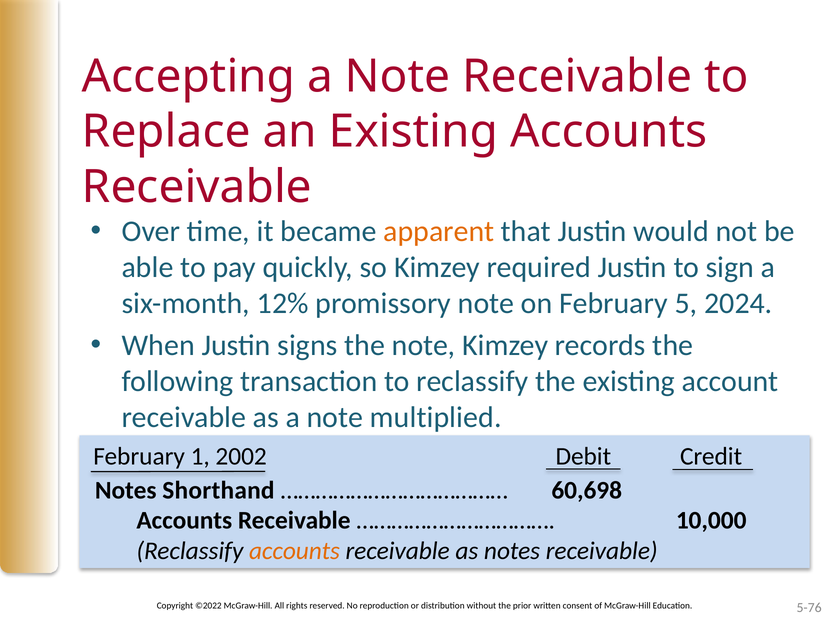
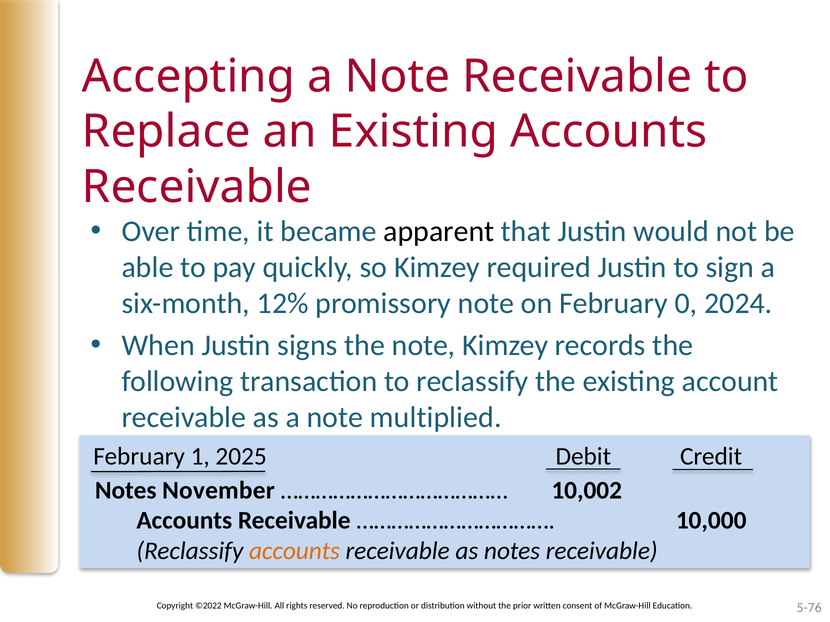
apparent colour: orange -> black
5: 5 -> 0
2002: 2002 -> 2025
Shorthand: Shorthand -> November
60,698: 60,698 -> 10,002
